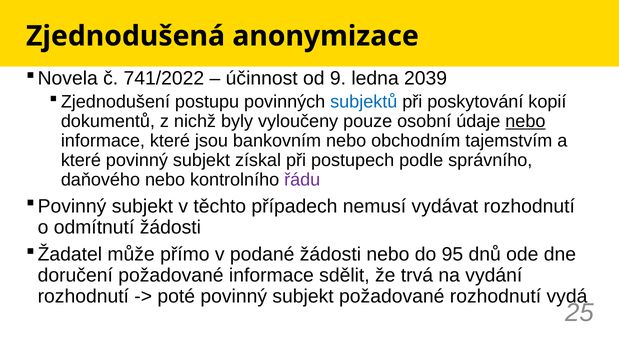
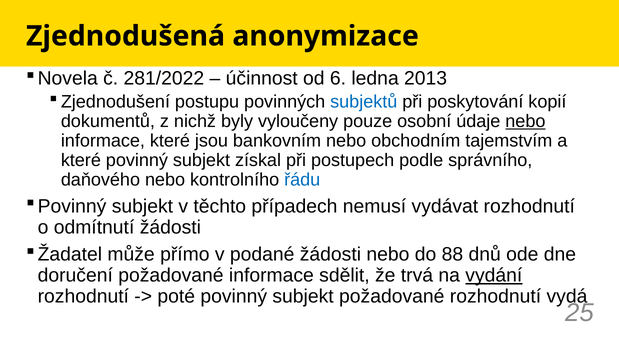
741/2022: 741/2022 -> 281/2022
9: 9 -> 6
2039: 2039 -> 2013
řádu colour: purple -> blue
95: 95 -> 88
vydání underline: none -> present
